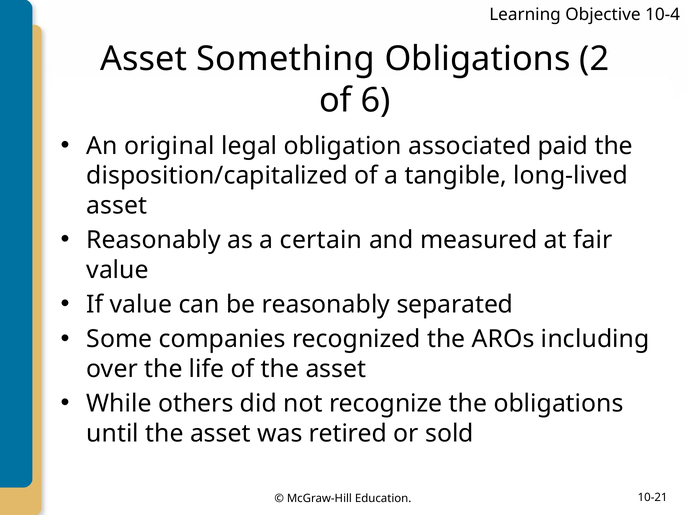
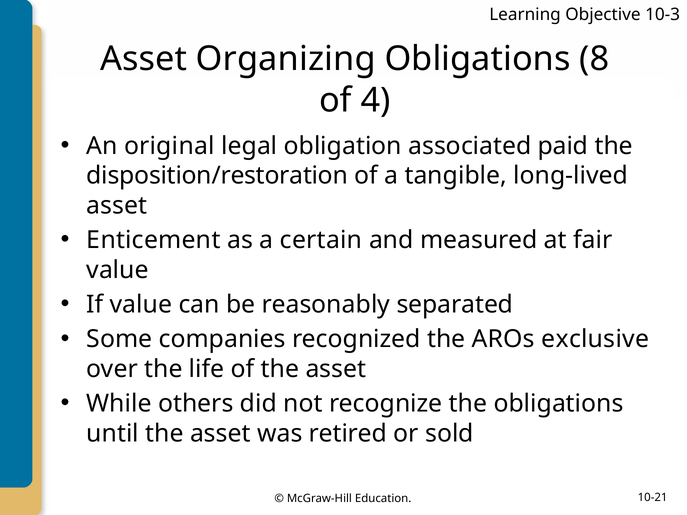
10-4: 10-4 -> 10-3
Something: Something -> Organizing
2: 2 -> 8
6: 6 -> 4
disposition/capitalized: disposition/capitalized -> disposition/restoration
Reasonably at (154, 240): Reasonably -> Enticement
including: including -> exclusive
